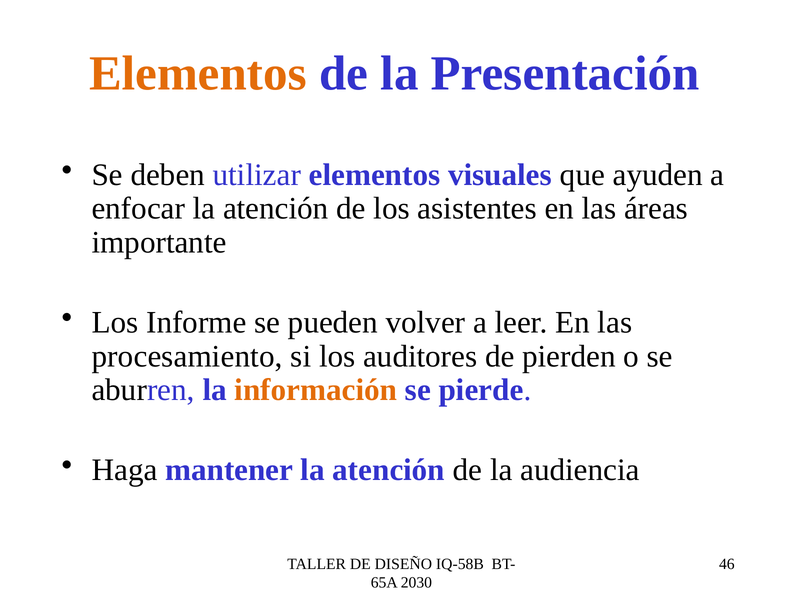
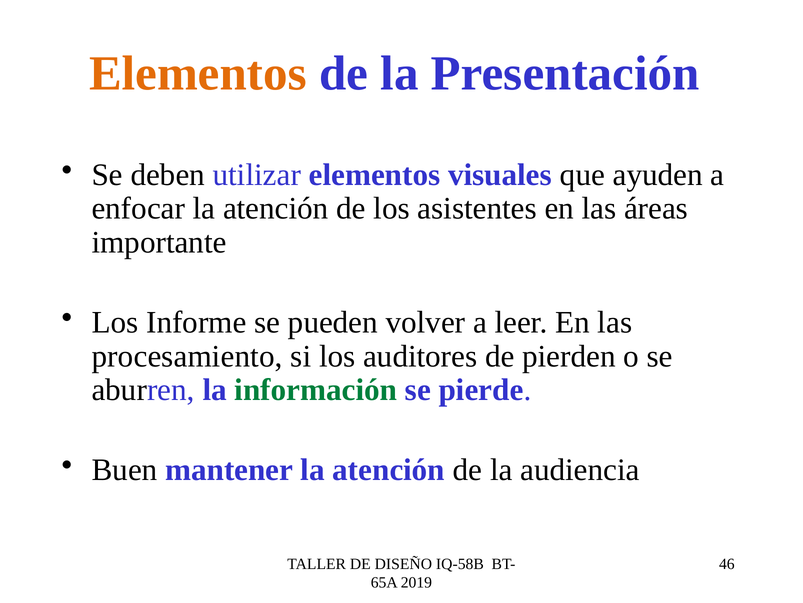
información colour: orange -> green
Haga: Haga -> Buen
2030: 2030 -> 2019
